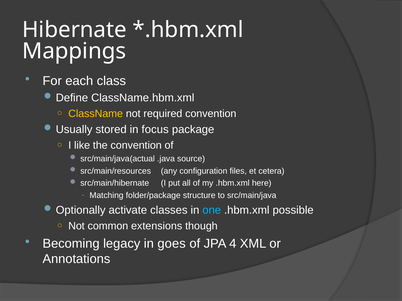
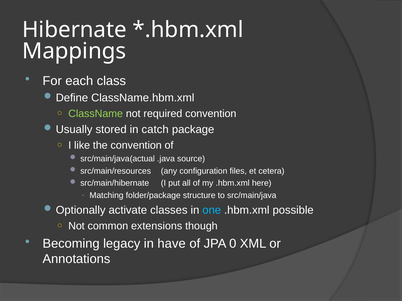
ClassName colour: yellow -> light green
focus: focus -> catch
goes: goes -> have
4: 4 -> 0
